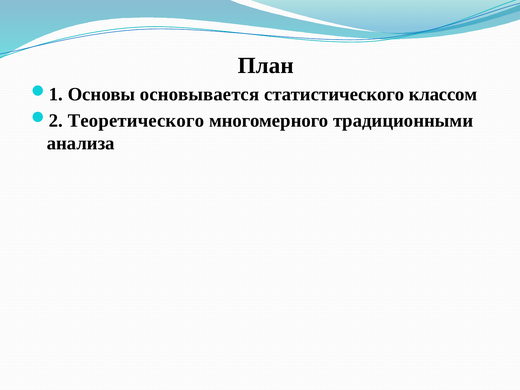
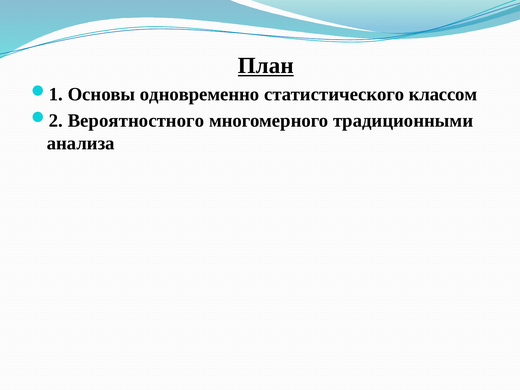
План underline: none -> present
основывается: основывается -> одновременно
Теоретического: Теоретического -> Вероятностного
